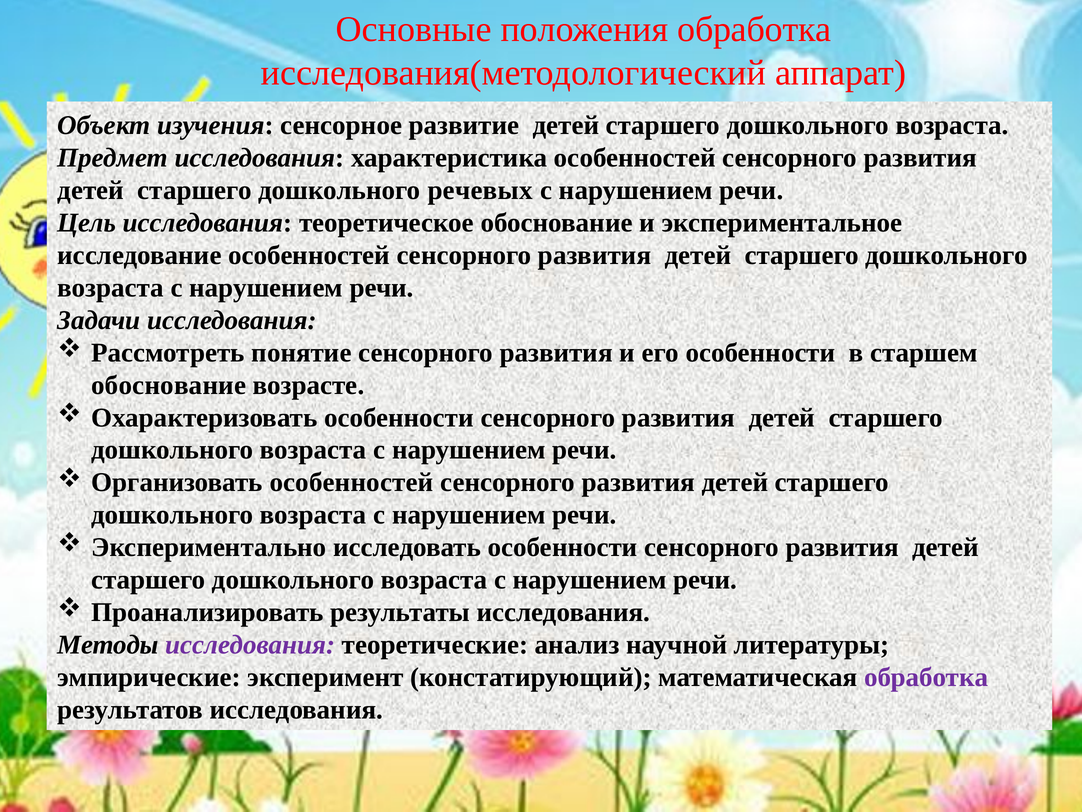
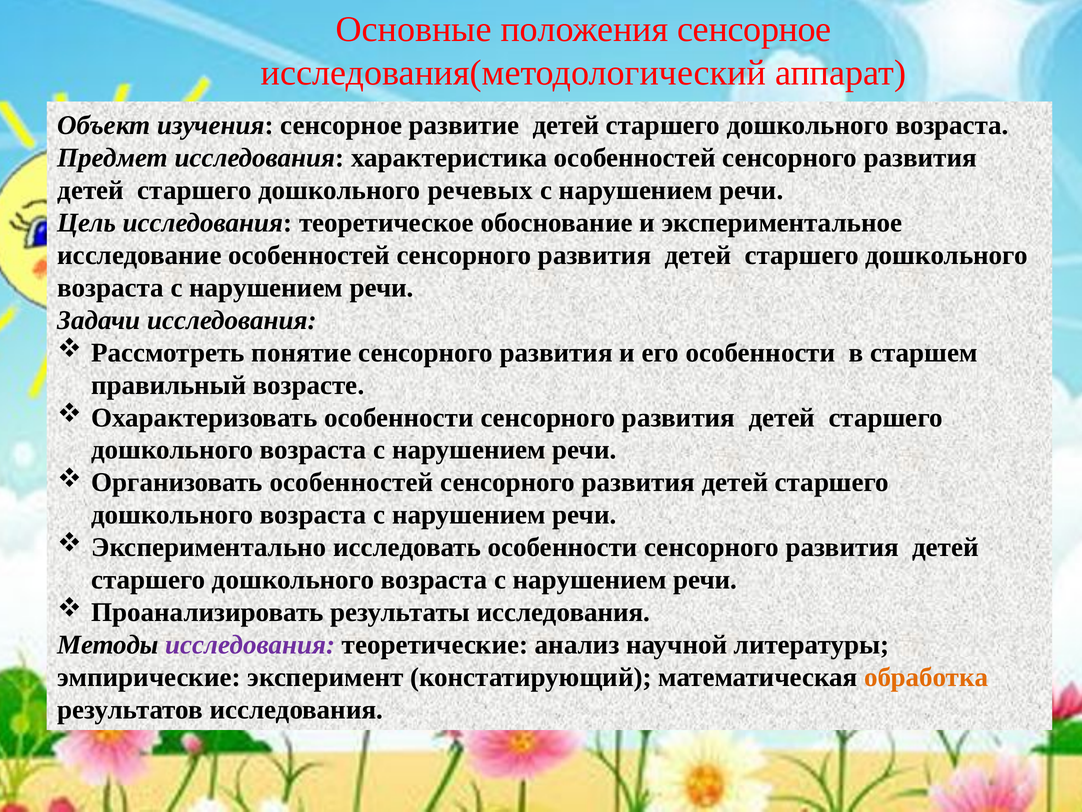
положения обработка: обработка -> сенсорное
обоснование at (169, 385): обоснование -> правильный
обработка at (926, 677) colour: purple -> orange
